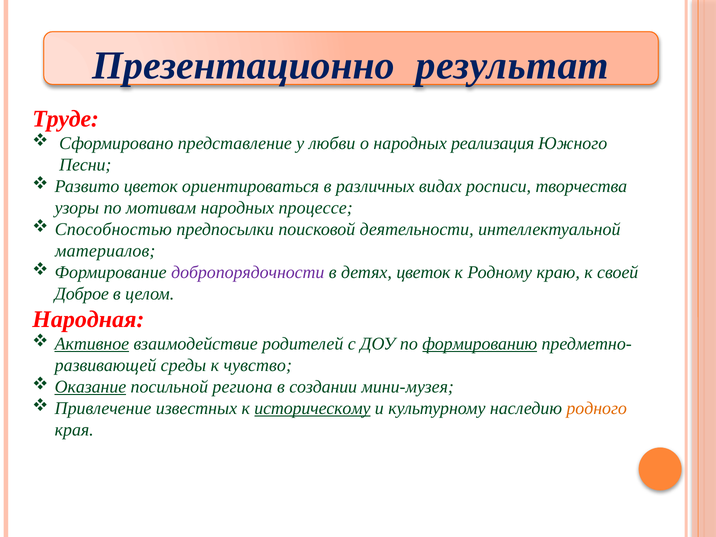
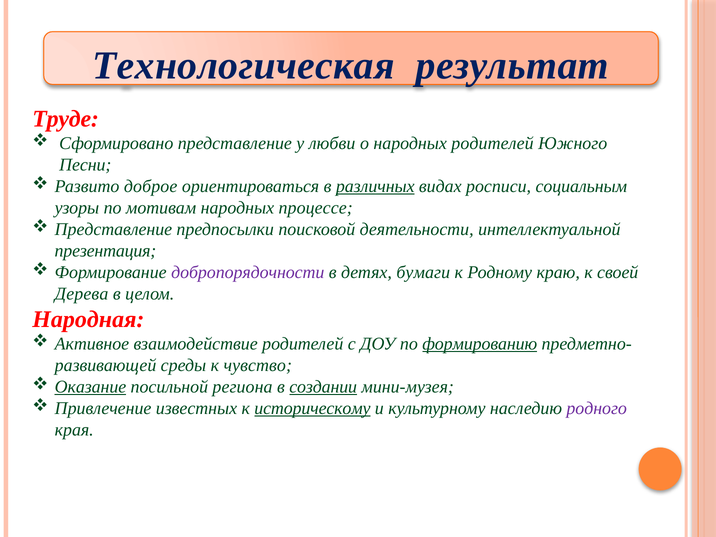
Презентационно: Презентационно -> Технологическая
народных реализация: реализация -> родителей
Развито цветок: цветок -> доброе
различных underline: none -> present
творчества: творчества -> социальным
Способностью at (113, 229): Способностью -> Представление
материалов: материалов -> презентация
детях цветок: цветок -> бумаги
Доброе: Доброе -> Дерева
Активное underline: present -> none
создании underline: none -> present
родного colour: orange -> purple
